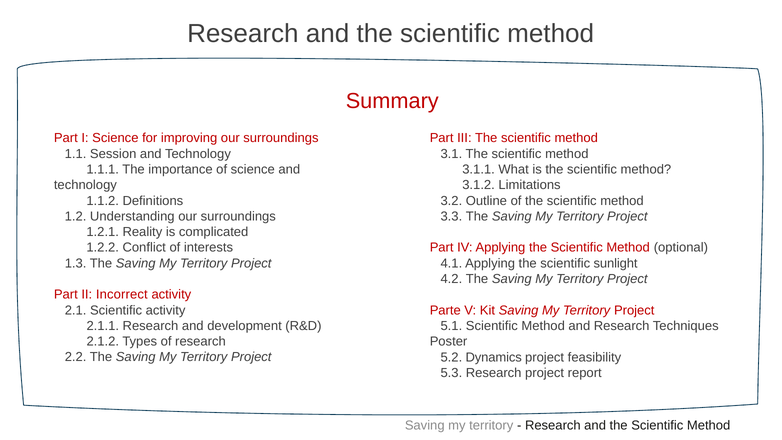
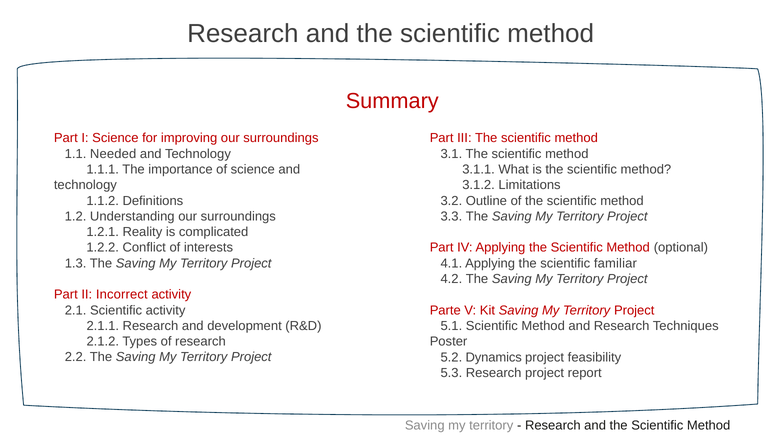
Session: Session -> Needed
sunlight: sunlight -> familiar
